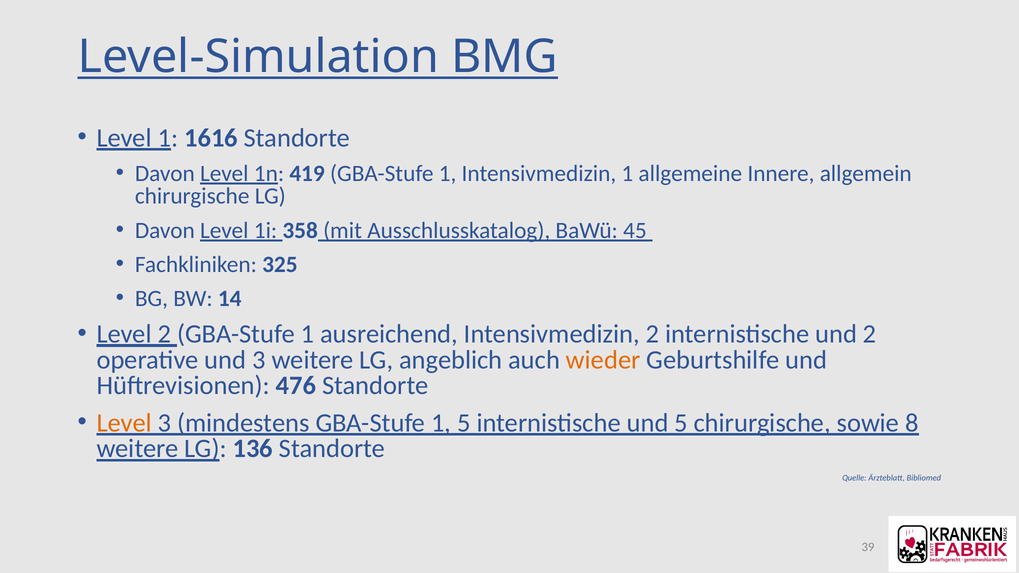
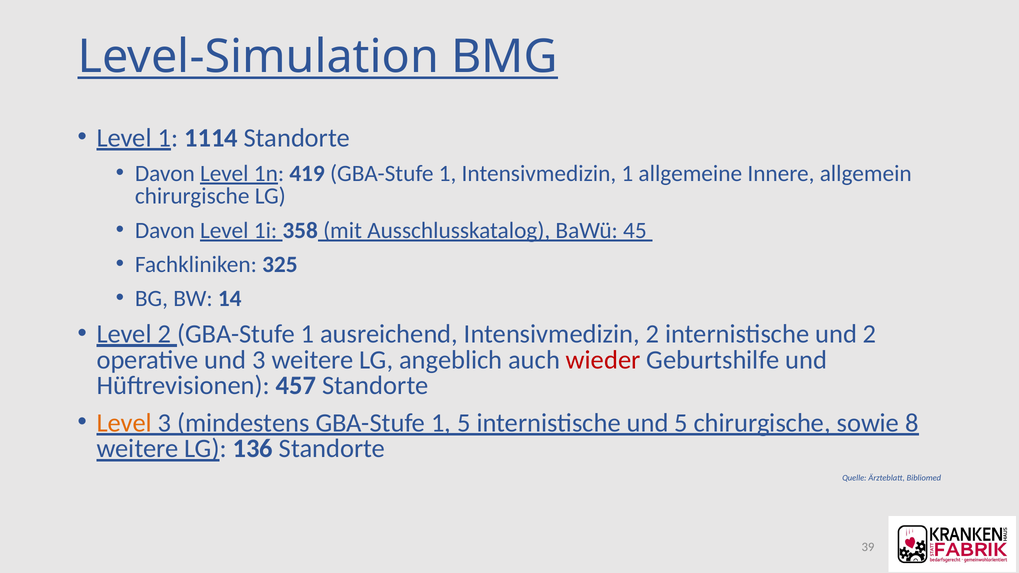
1616: 1616 -> 1114
wieder colour: orange -> red
476: 476 -> 457
